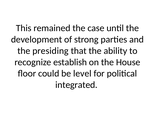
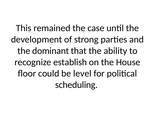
presiding: presiding -> dominant
integrated: integrated -> scheduling
